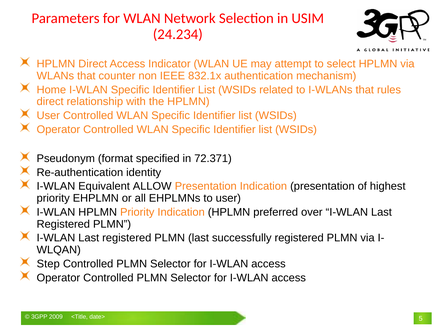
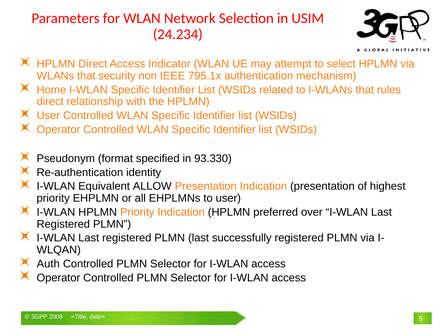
counter: counter -> security
832.1x: 832.1x -> 795.1x
72.371: 72.371 -> 93.330
Step: Step -> Auth
